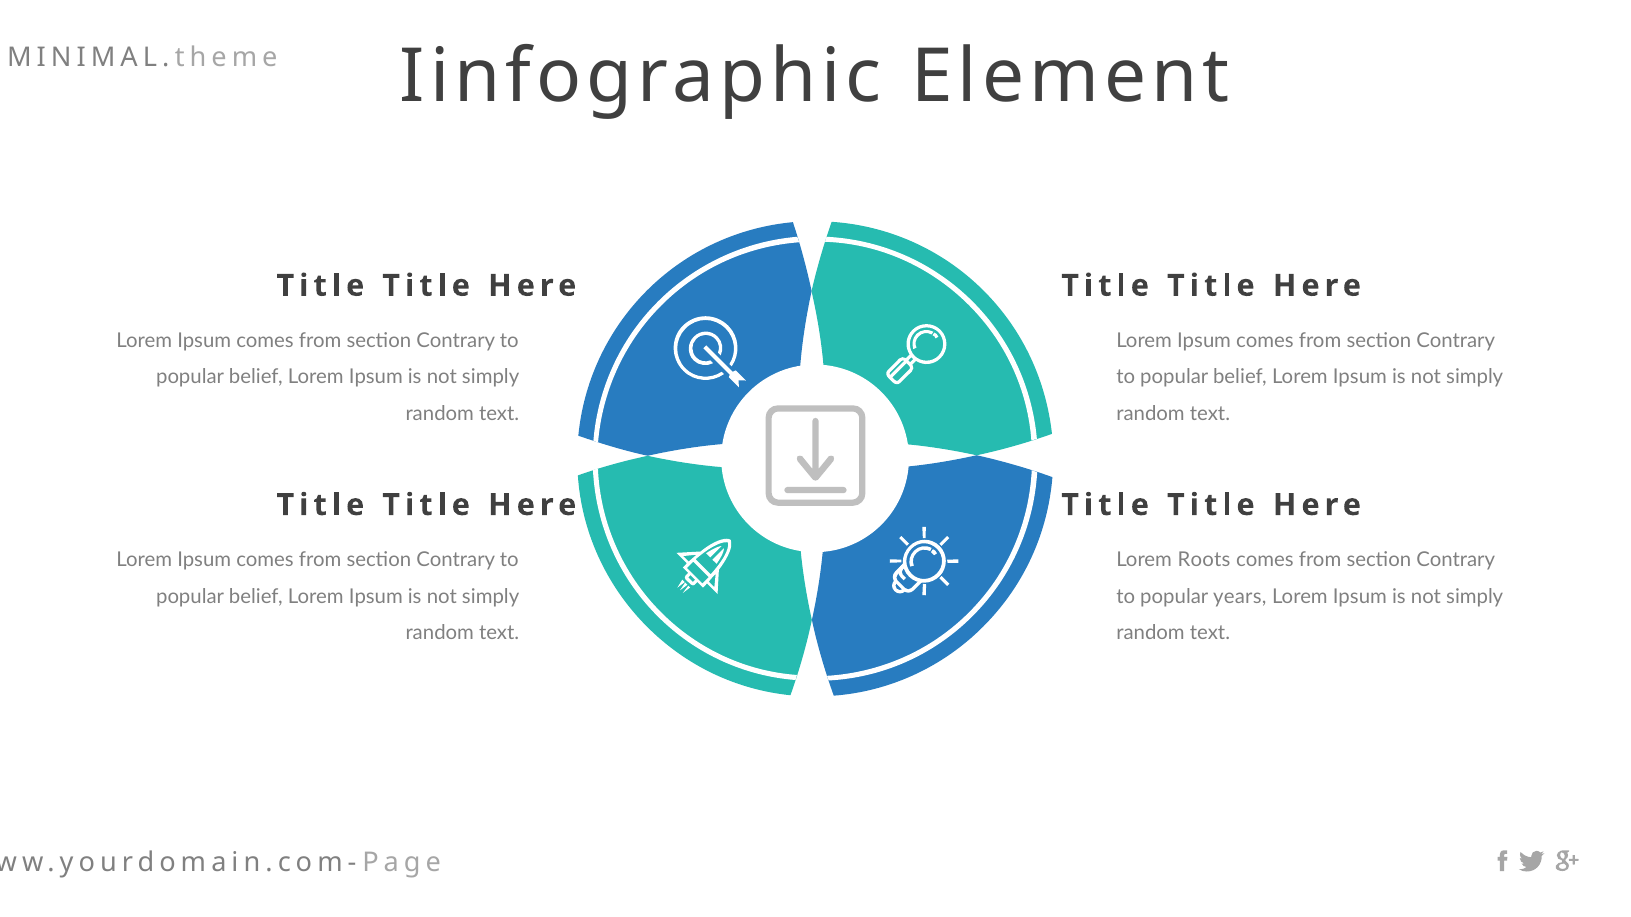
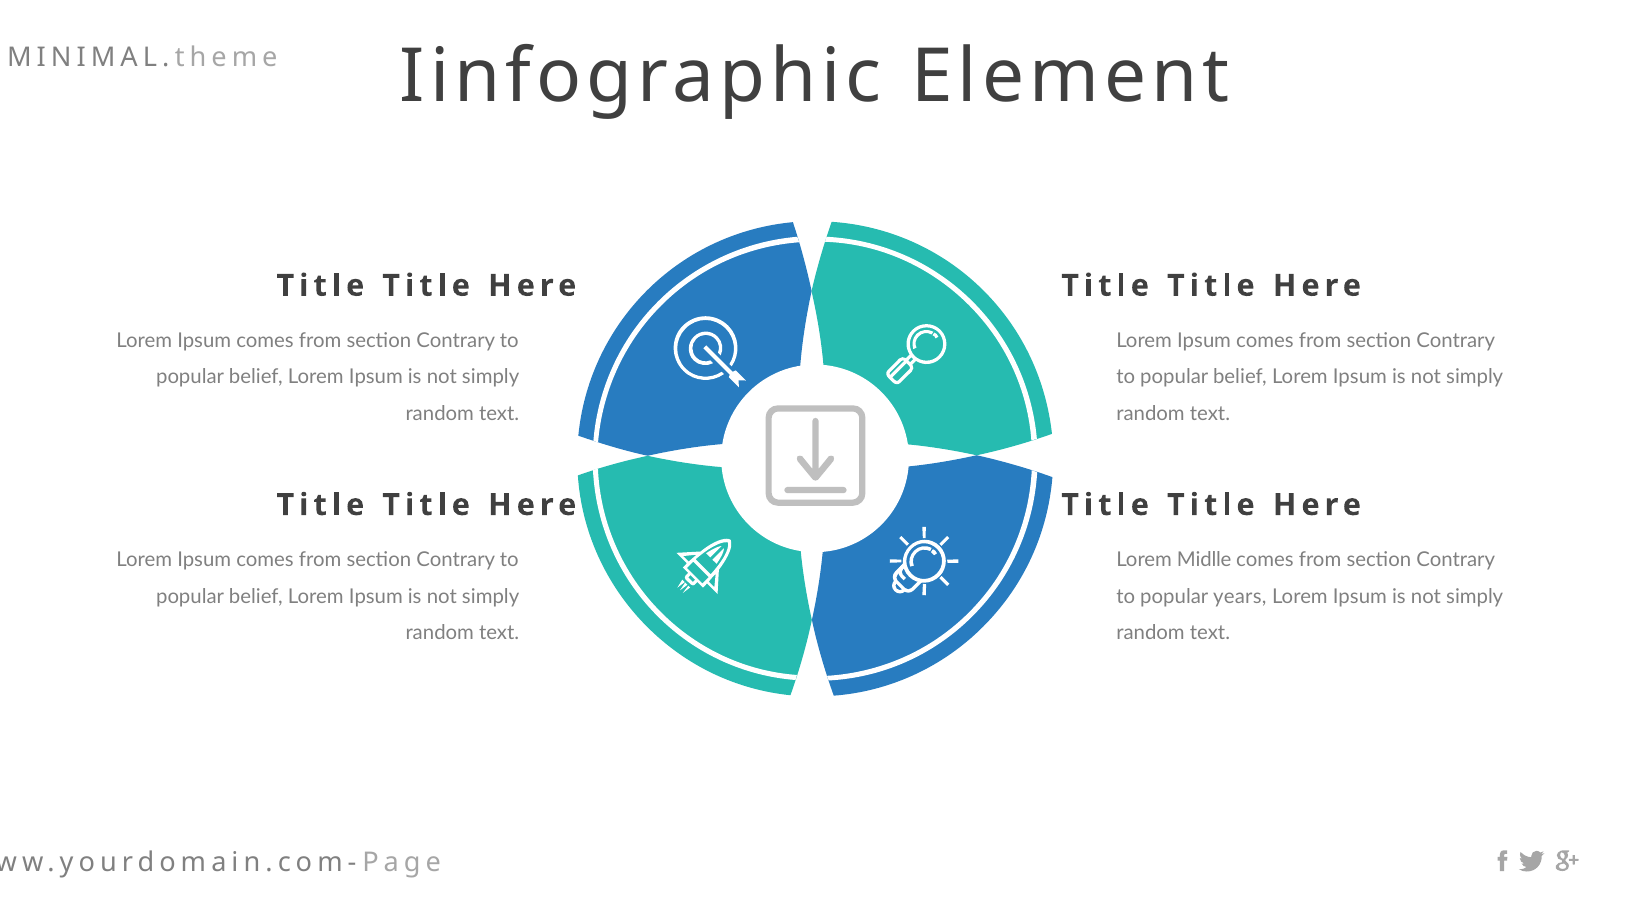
Roots: Roots -> Midlle
